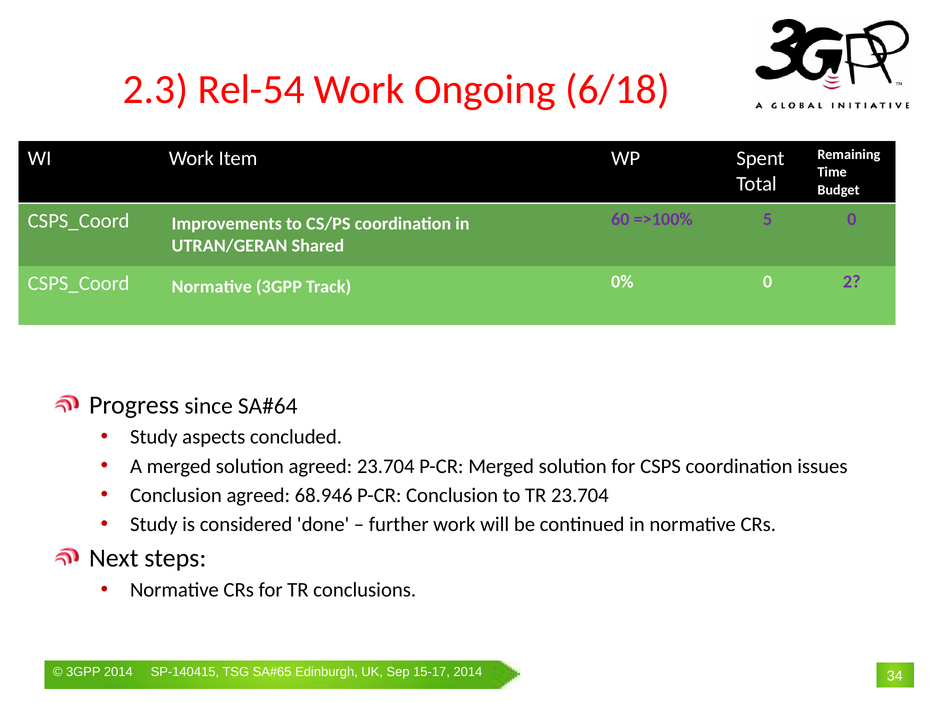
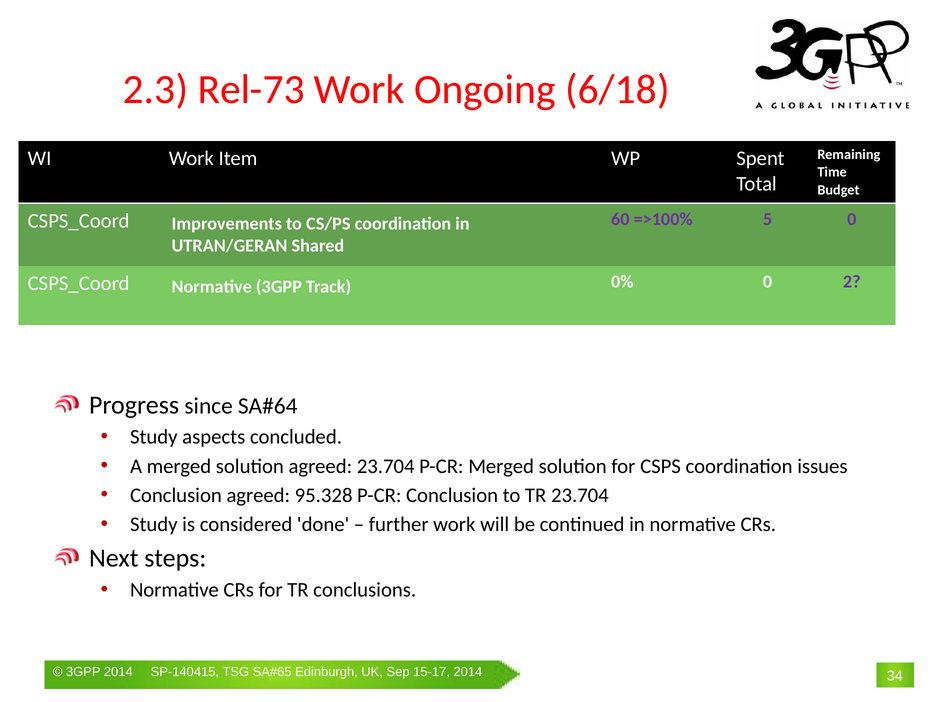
Rel-54: Rel-54 -> Rel-73
68.946: 68.946 -> 95.328
